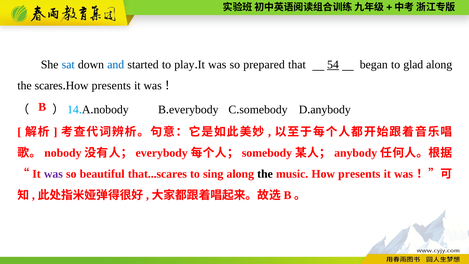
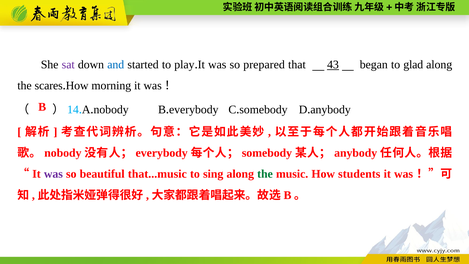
sat colour: blue -> purple
54: 54 -> 43
presents at (111, 86): presents -> morning
that...scares: that...scares -> that...music
the at (265, 174) colour: black -> green
music How presents: presents -> students
